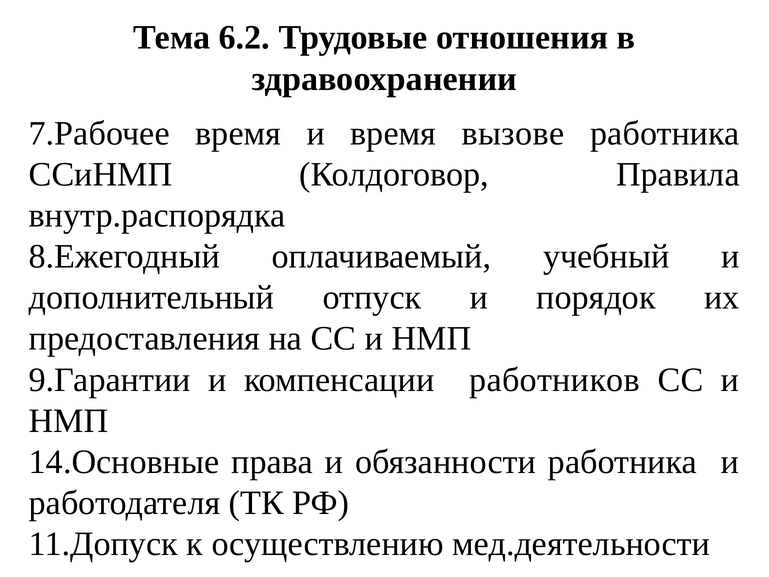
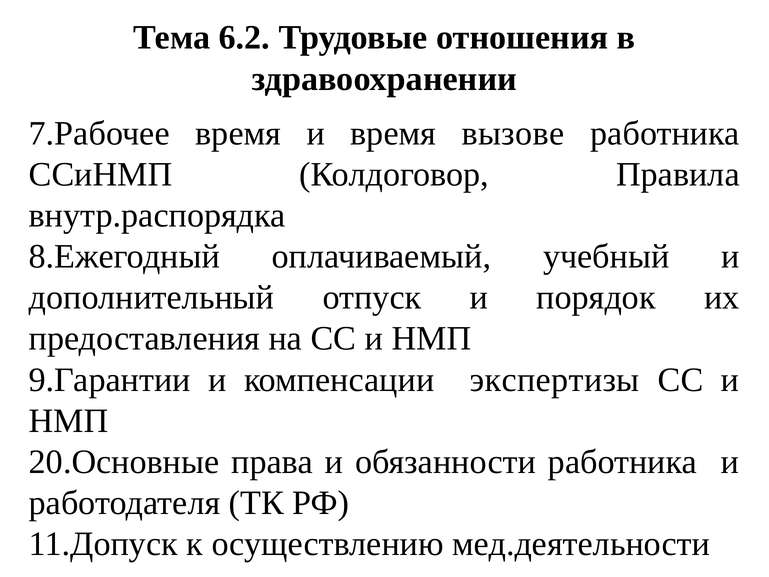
работников: работников -> экспертизы
14.Основные: 14.Основные -> 20.Основные
